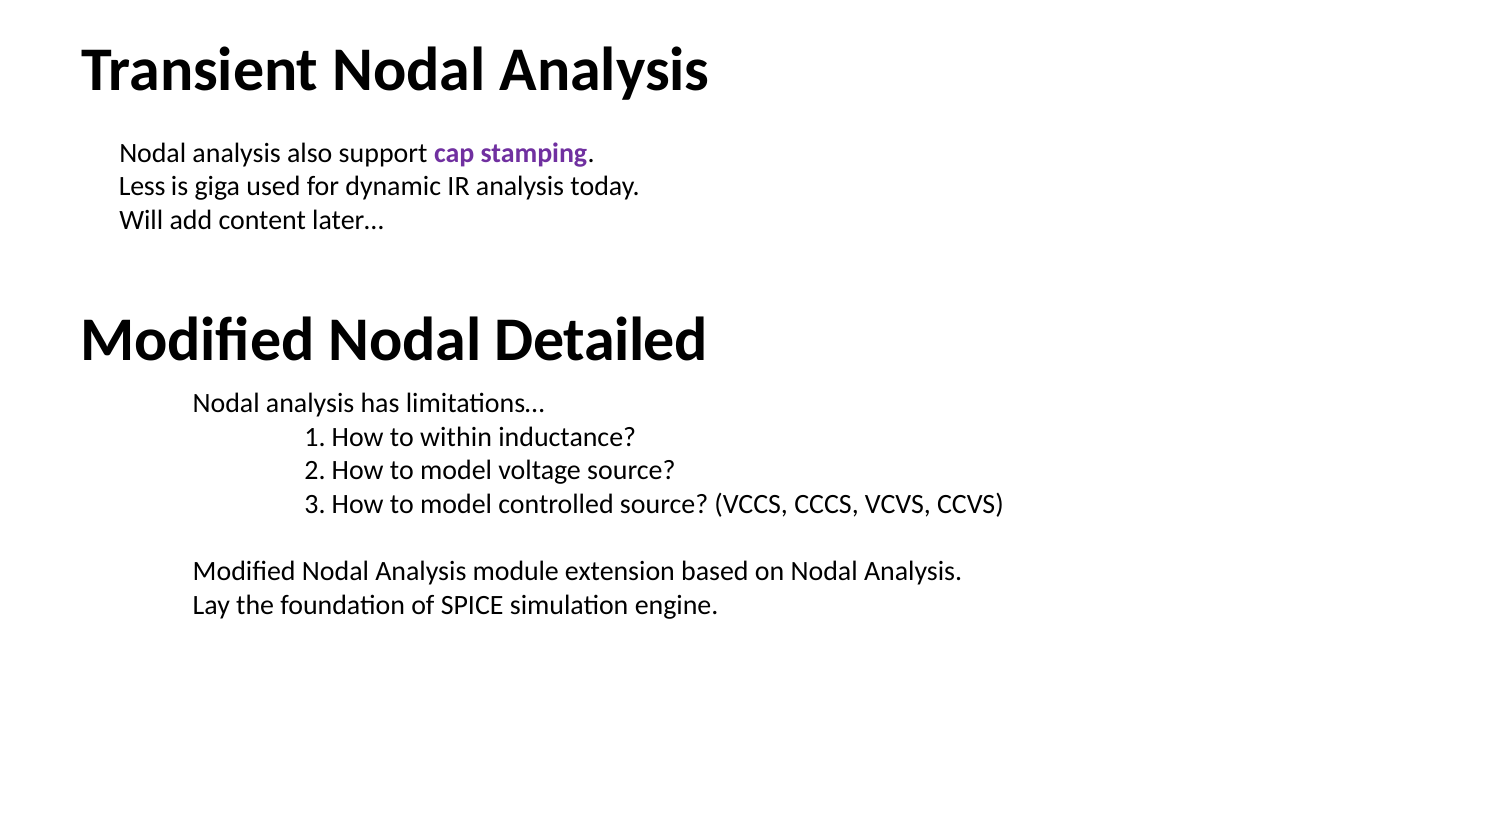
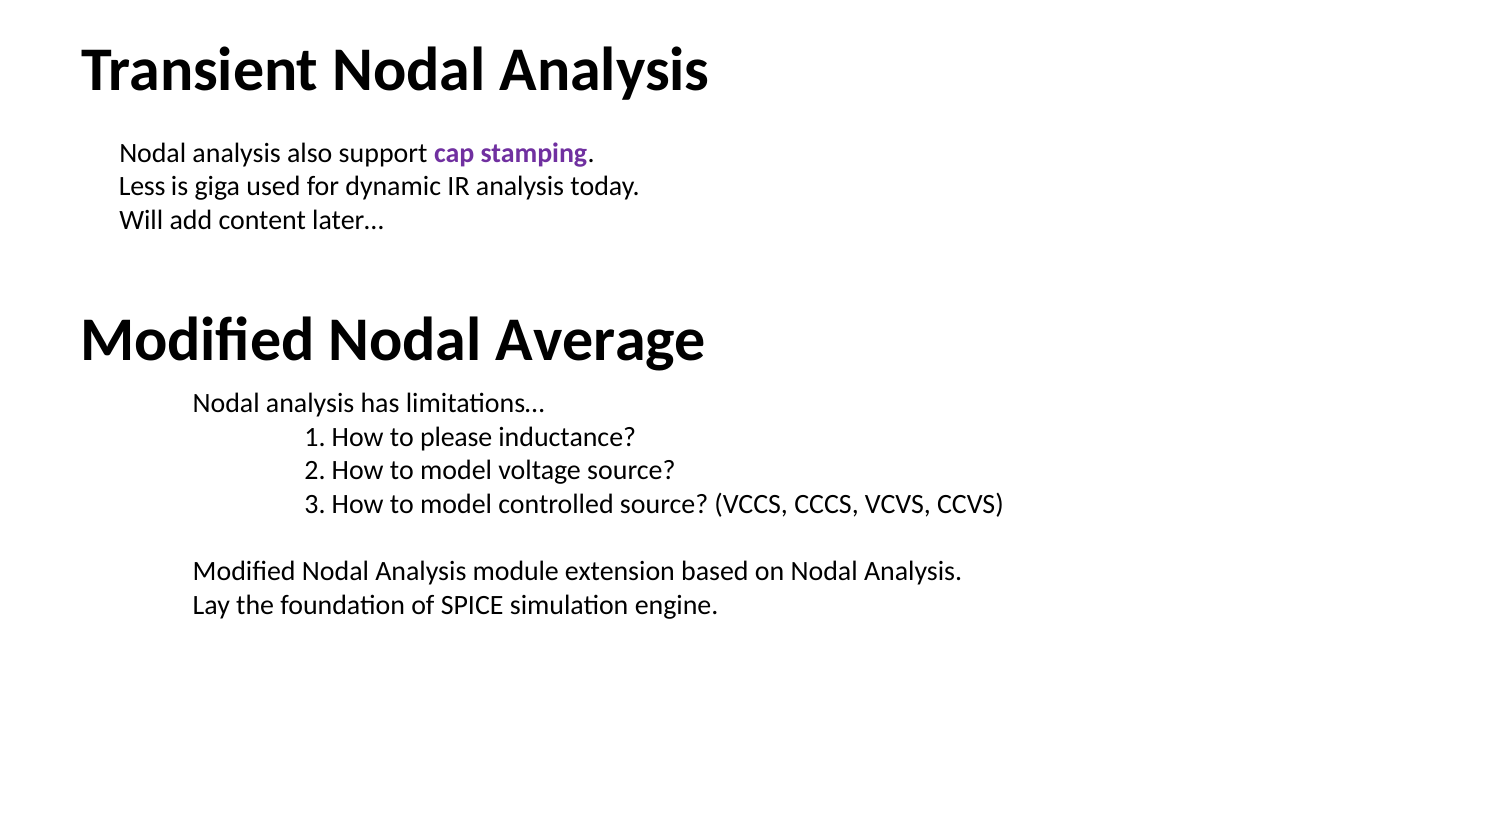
Detailed: Detailed -> Average
within: within -> please
